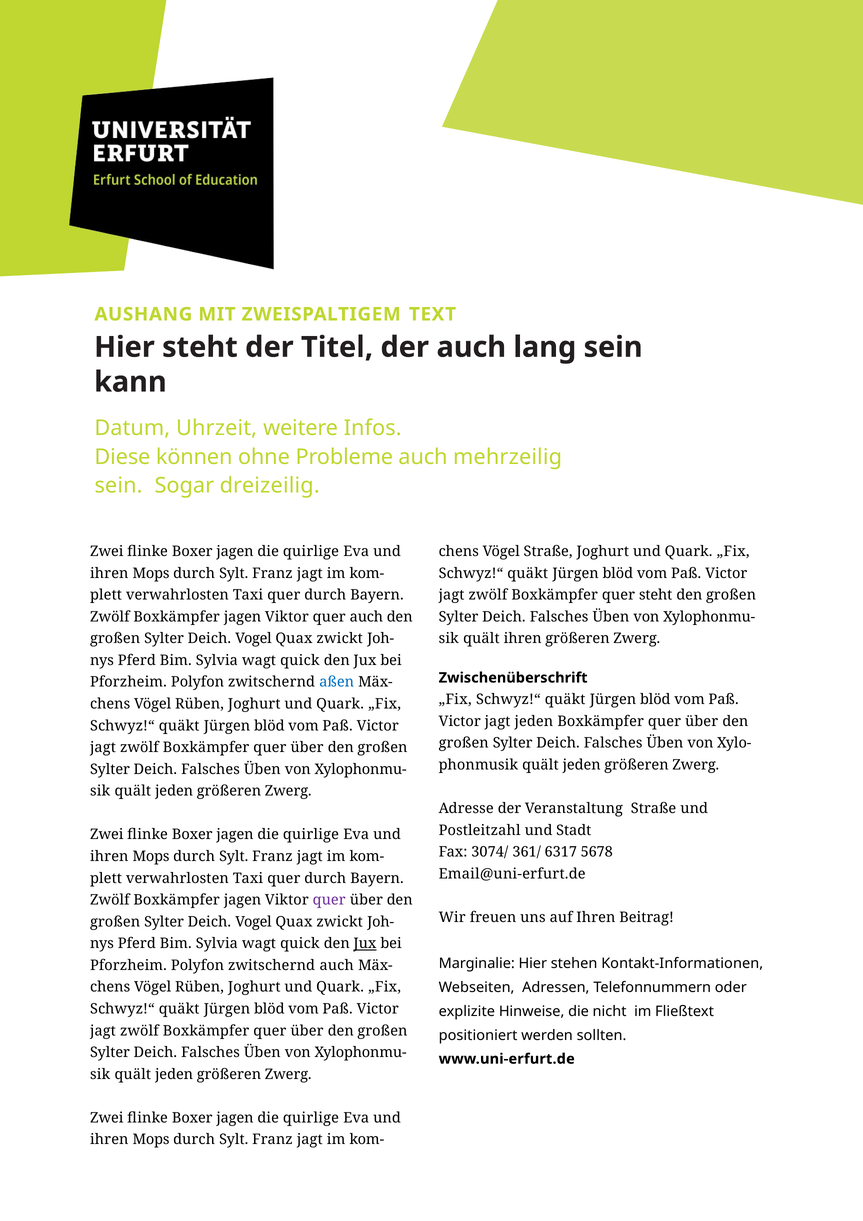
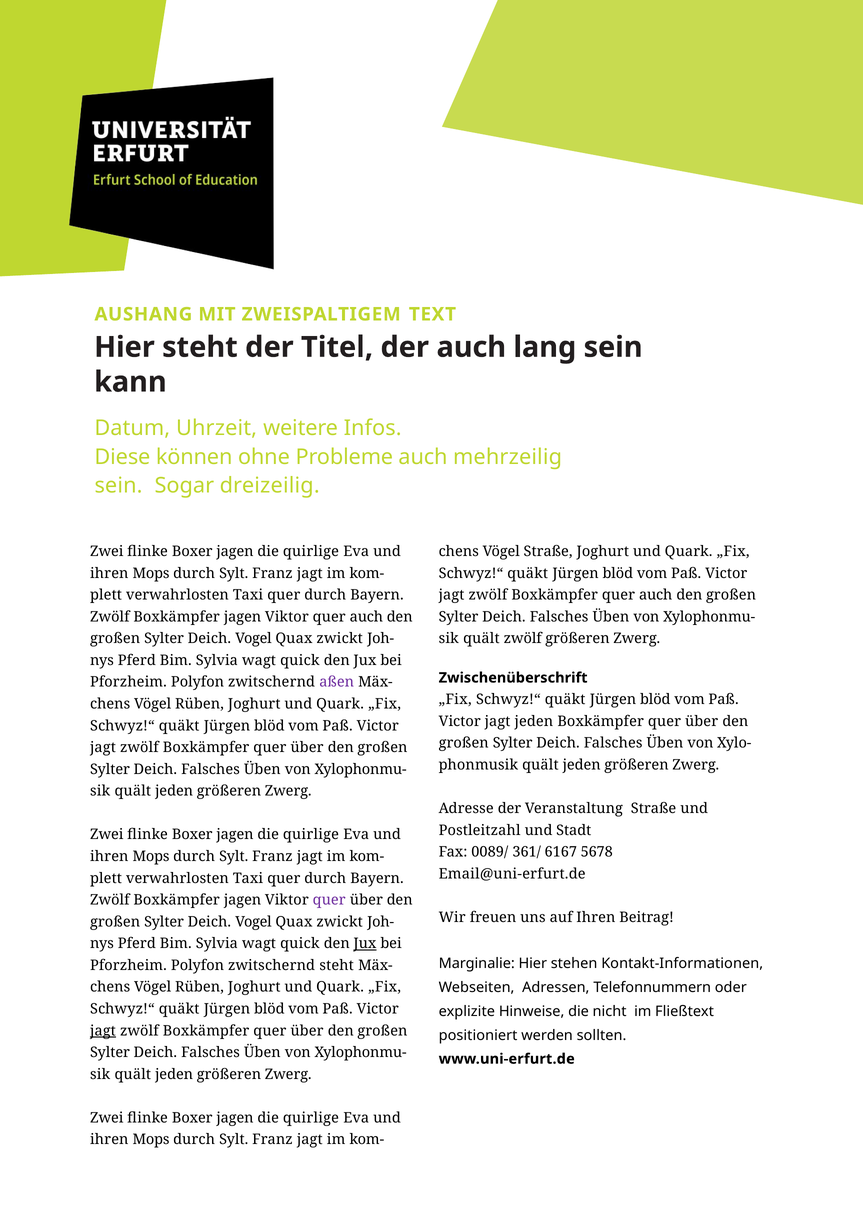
Boxkämpfer quer steht: steht -> auch
quält ihren: ihren -> zwölf
aßen at (337, 682) colour: blue -> purple
3074/: 3074/ -> 0089/
6317: 6317 -> 6167
zwitschernd auch: auch -> steht
jagt at (103, 1031) underline: none -> present
